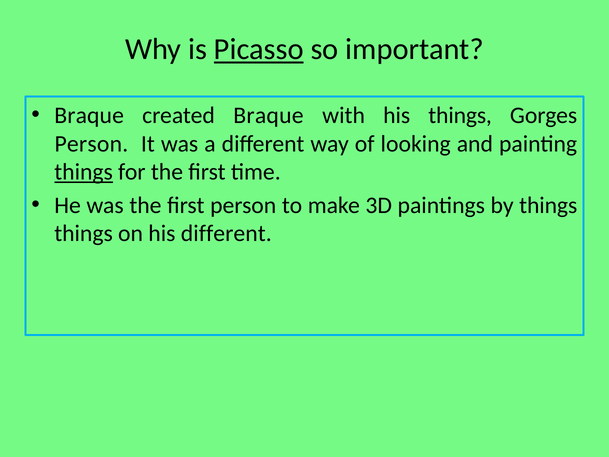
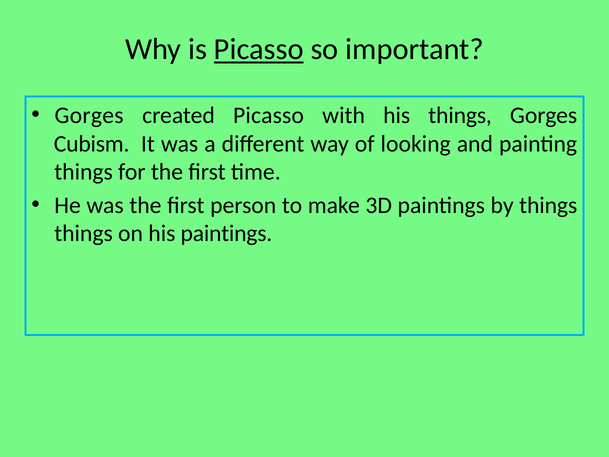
Braque at (89, 115): Braque -> Gorges
created Braque: Braque -> Picasso
Person at (91, 144): Person -> Cubism
things at (84, 172) underline: present -> none
his different: different -> paintings
